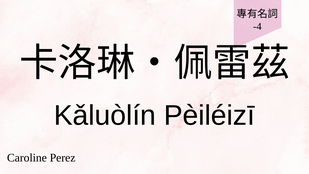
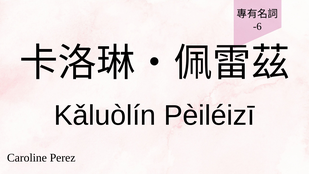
-4: -4 -> -6
